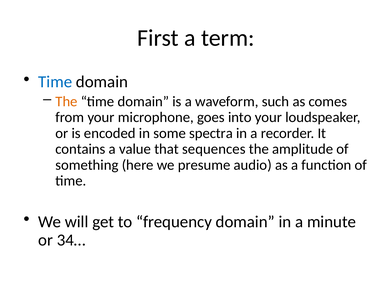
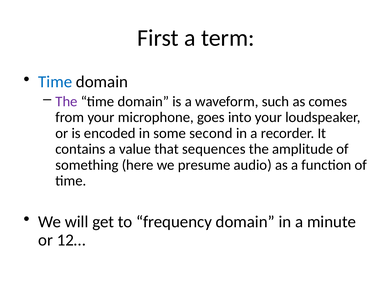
The at (66, 101) colour: orange -> purple
spectra: spectra -> second
34…: 34… -> 12…
